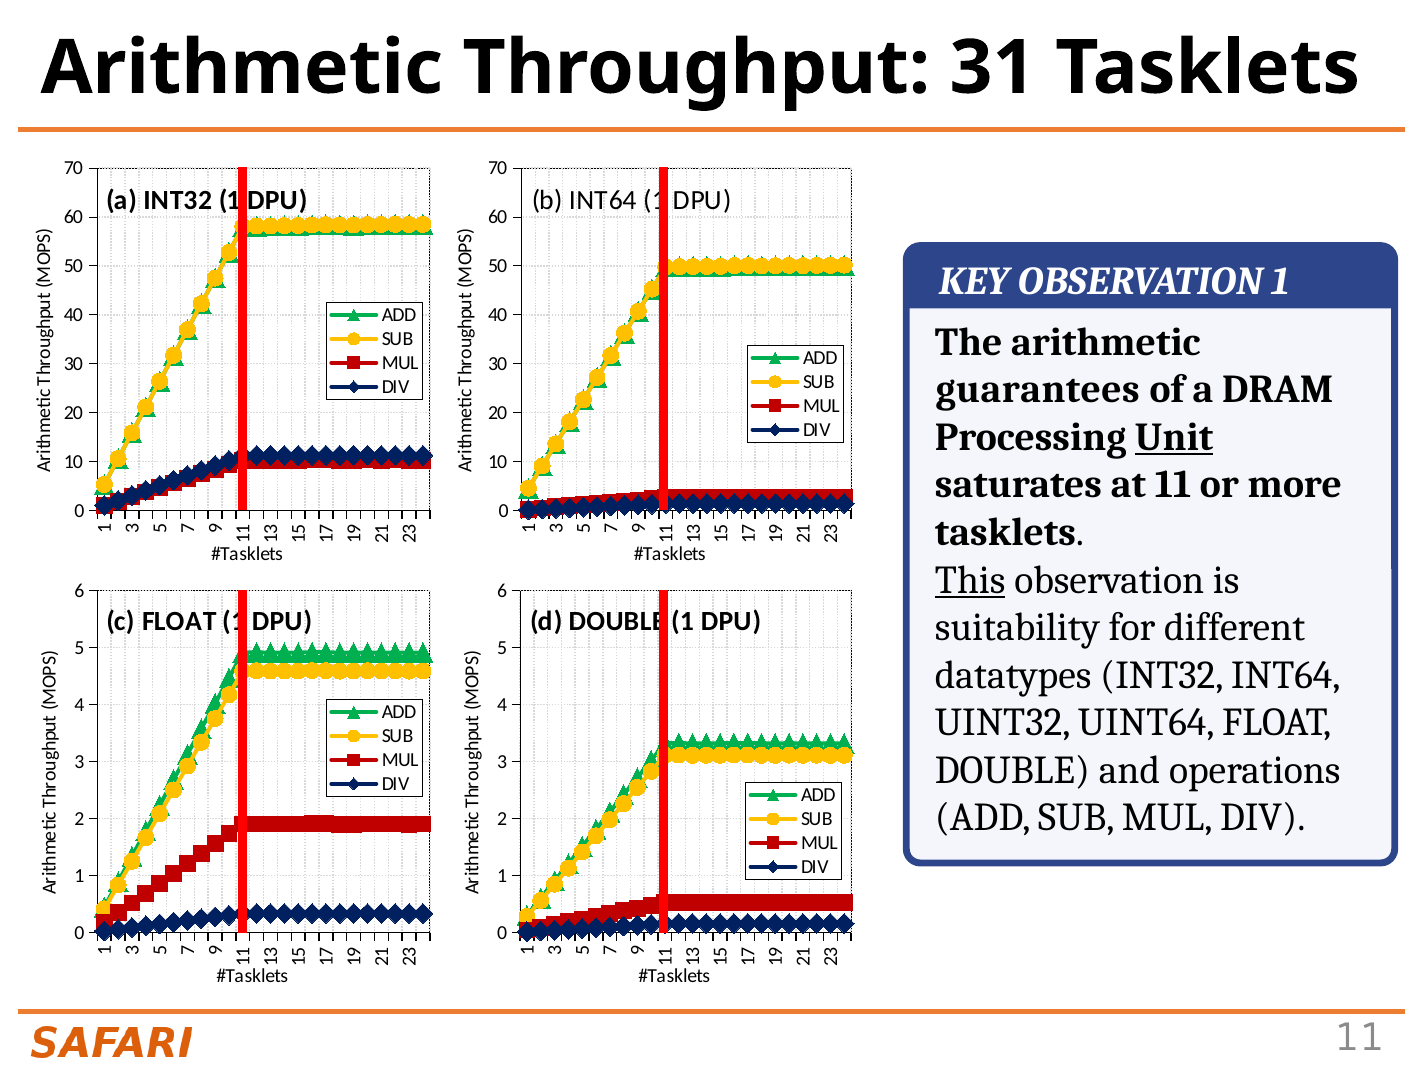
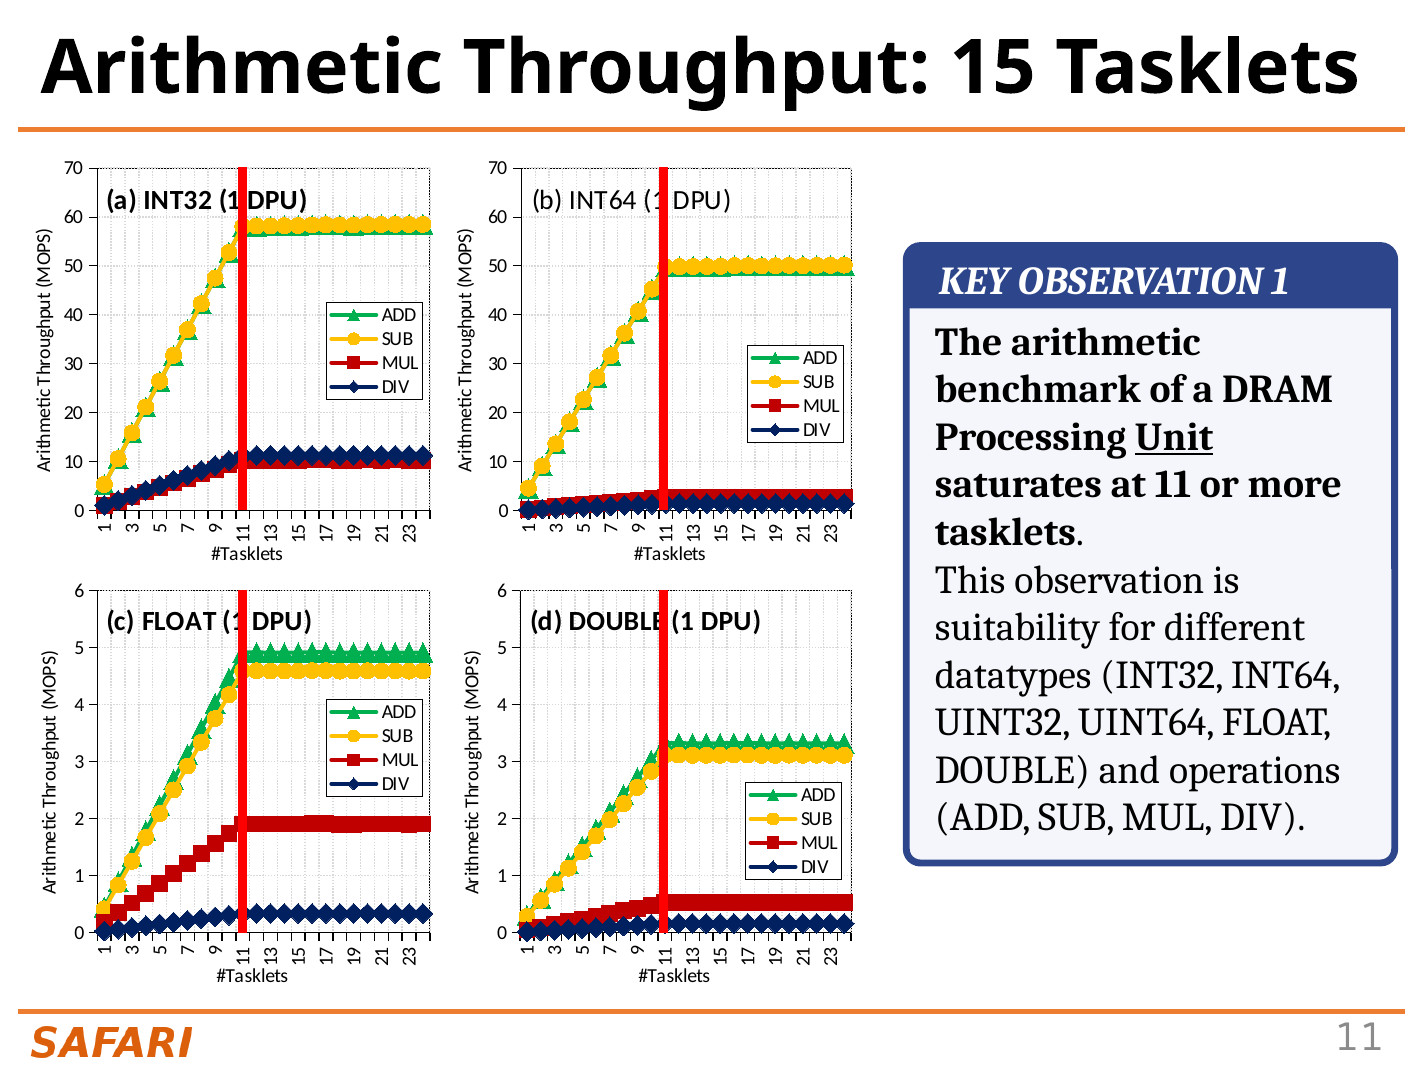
31: 31 -> 15
guarantees: guarantees -> benchmark
This underline: present -> none
